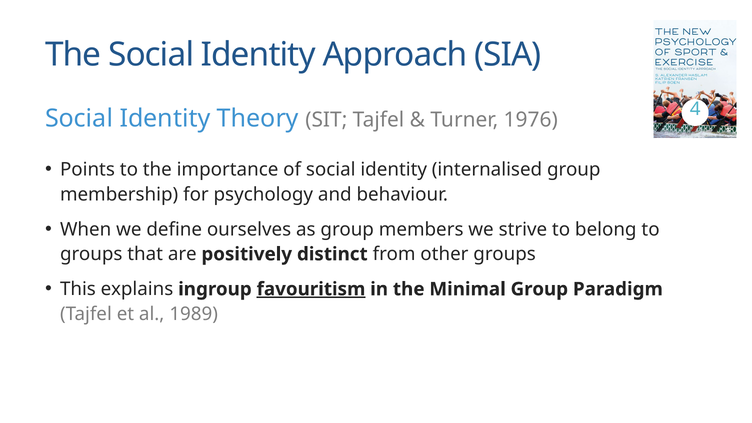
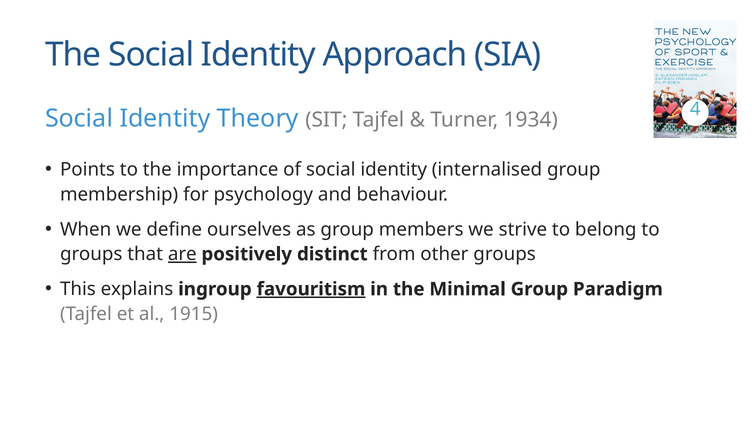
1976: 1976 -> 1934
are underline: none -> present
1989: 1989 -> 1915
